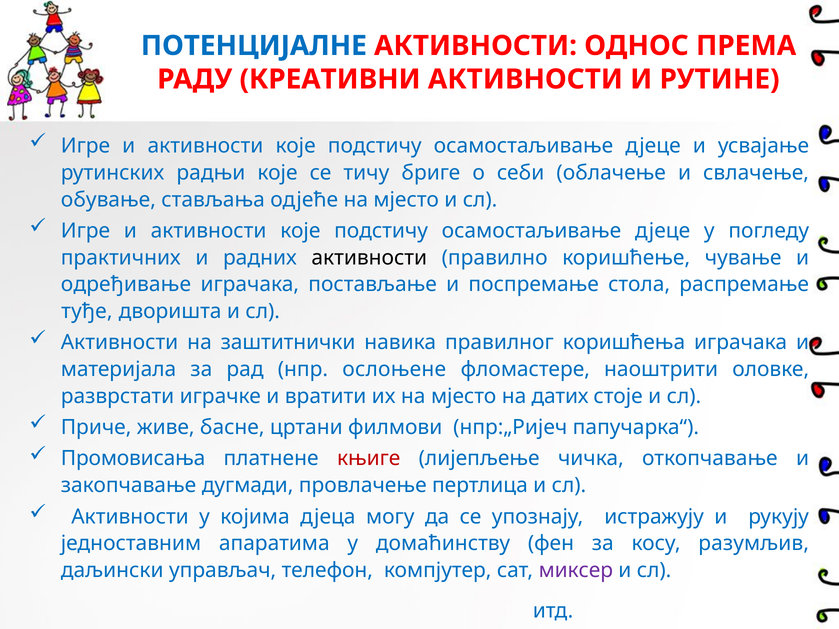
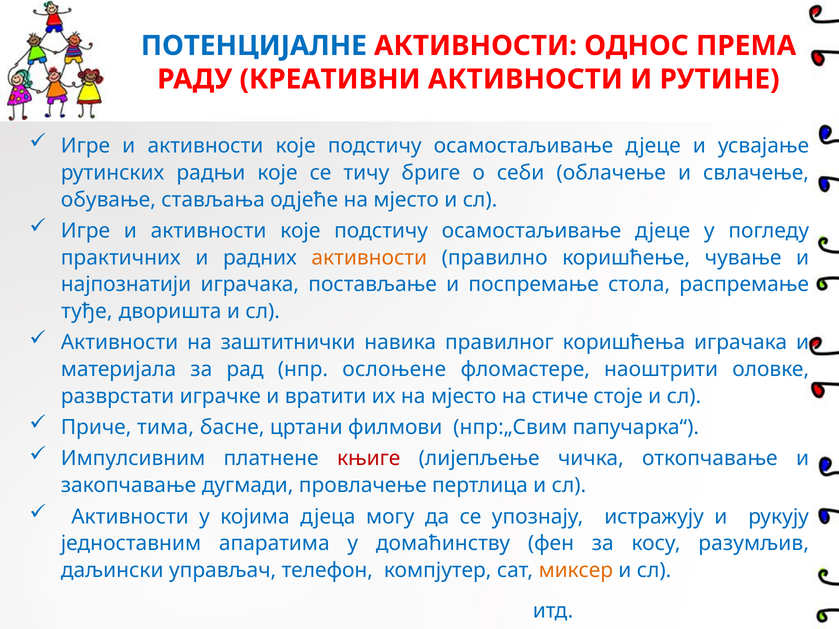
активности at (369, 258) colour: black -> orange
одређивање: одређивање -> најпознатији
датих: датих -> стиче
живе: живе -> тима
нпр:„Ријеч: нпр:„Ријеч -> нпр:„Свим
Промовисања: Промовисања -> Импулсивним
миксер colour: purple -> orange
